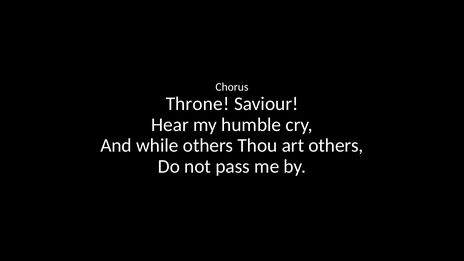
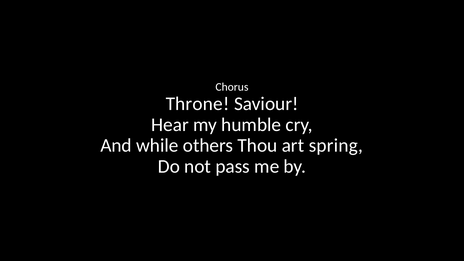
art others: others -> spring
